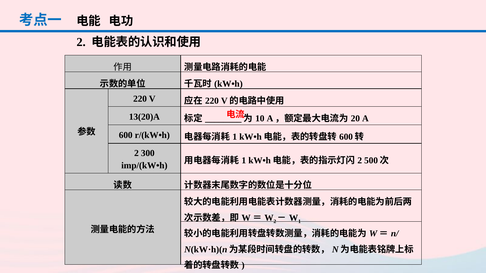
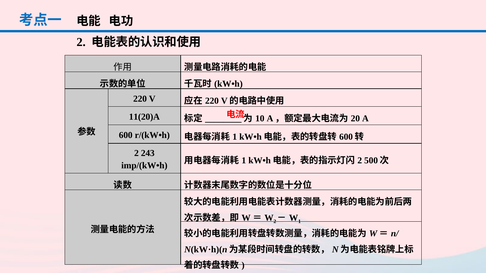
13(20)A: 13(20)A -> 11(20)A
300: 300 -> 243
